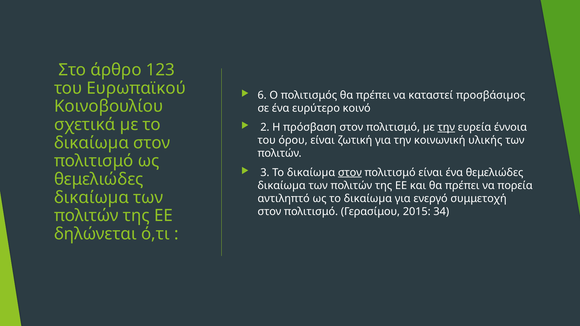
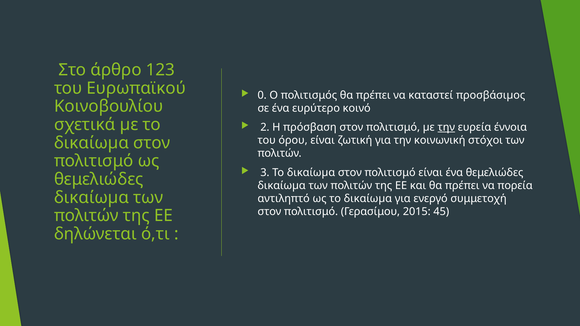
6: 6 -> 0
υλικής: υλικής -> στόχοι
στον at (350, 173) underline: present -> none
34: 34 -> 45
